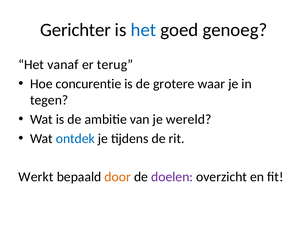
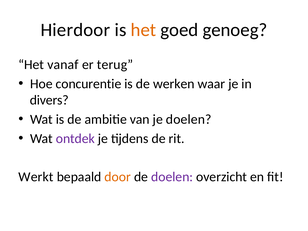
Gerichter: Gerichter -> Hierdoor
het at (143, 30) colour: blue -> orange
grotere: grotere -> werken
tegen: tegen -> divers
je wereld: wereld -> doelen
ontdek colour: blue -> purple
